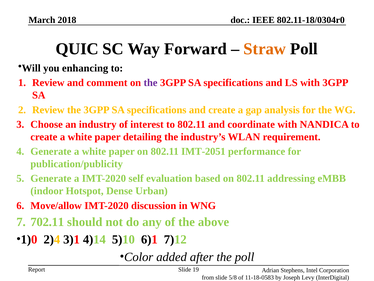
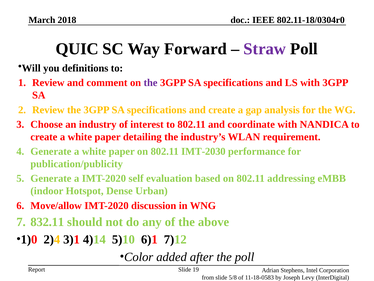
Straw colour: orange -> purple
enhancing: enhancing -> definitions
IMT-2051: IMT-2051 -> IMT-2030
702.11: 702.11 -> 832.11
